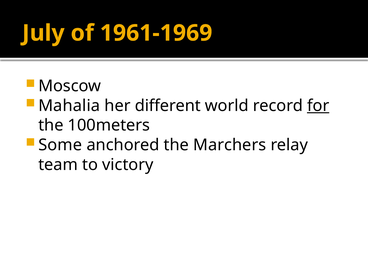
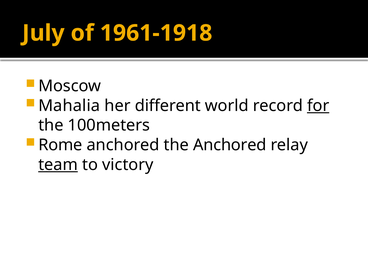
1961-1969: 1961-1969 -> 1961-1918
Some: Some -> Rome
the Marchers: Marchers -> Anchored
team underline: none -> present
